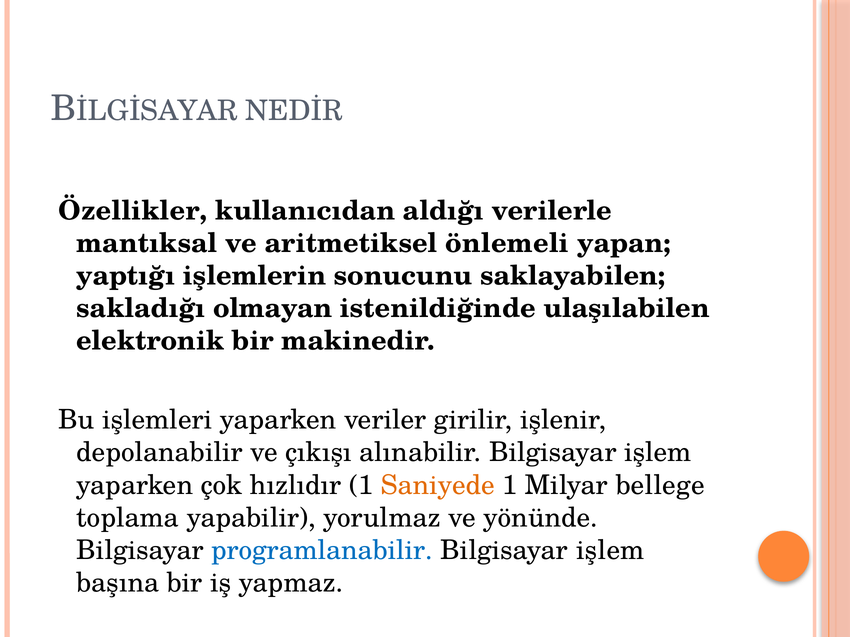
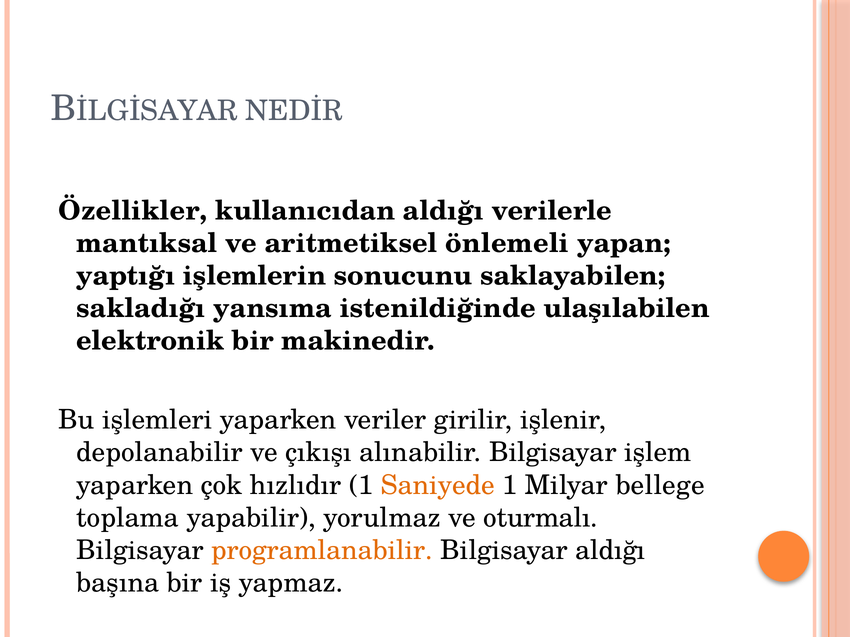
olmayan: olmayan -> yansıma
yönünde: yönünde -> oturmalı
programlanabilir colour: blue -> orange
işlem at (610, 551): işlem -> aldığı
